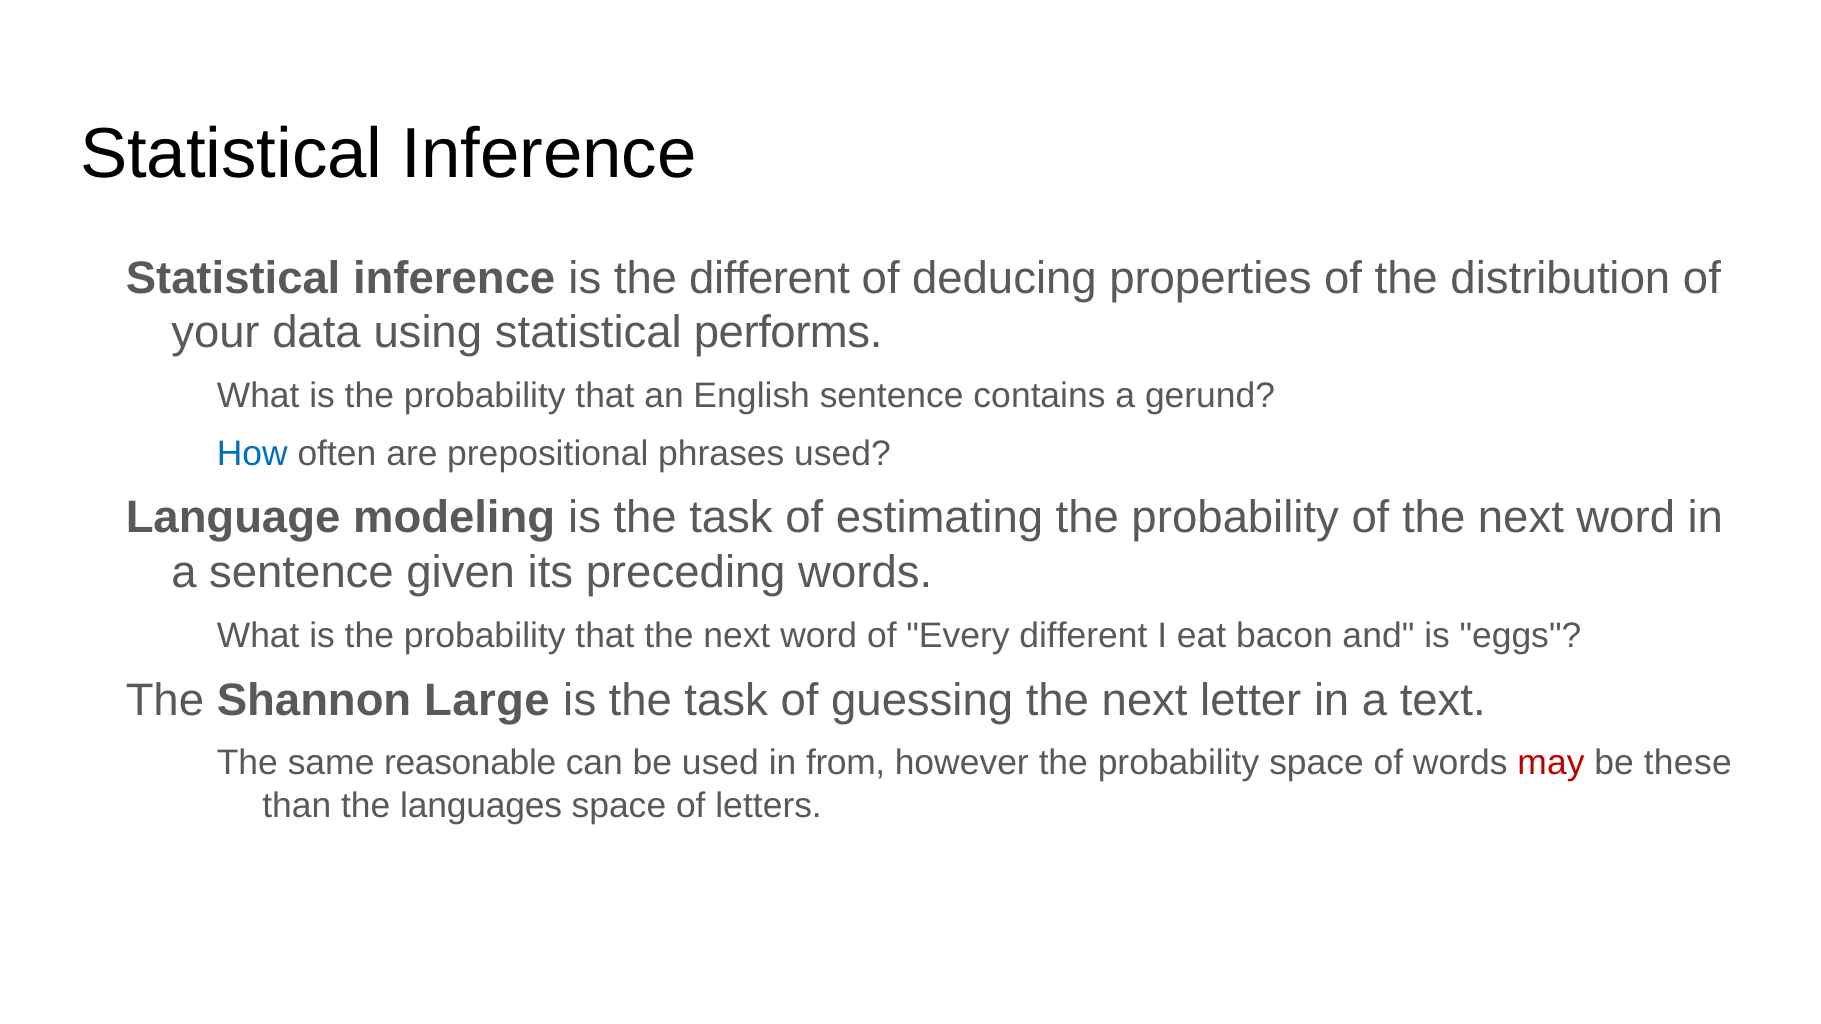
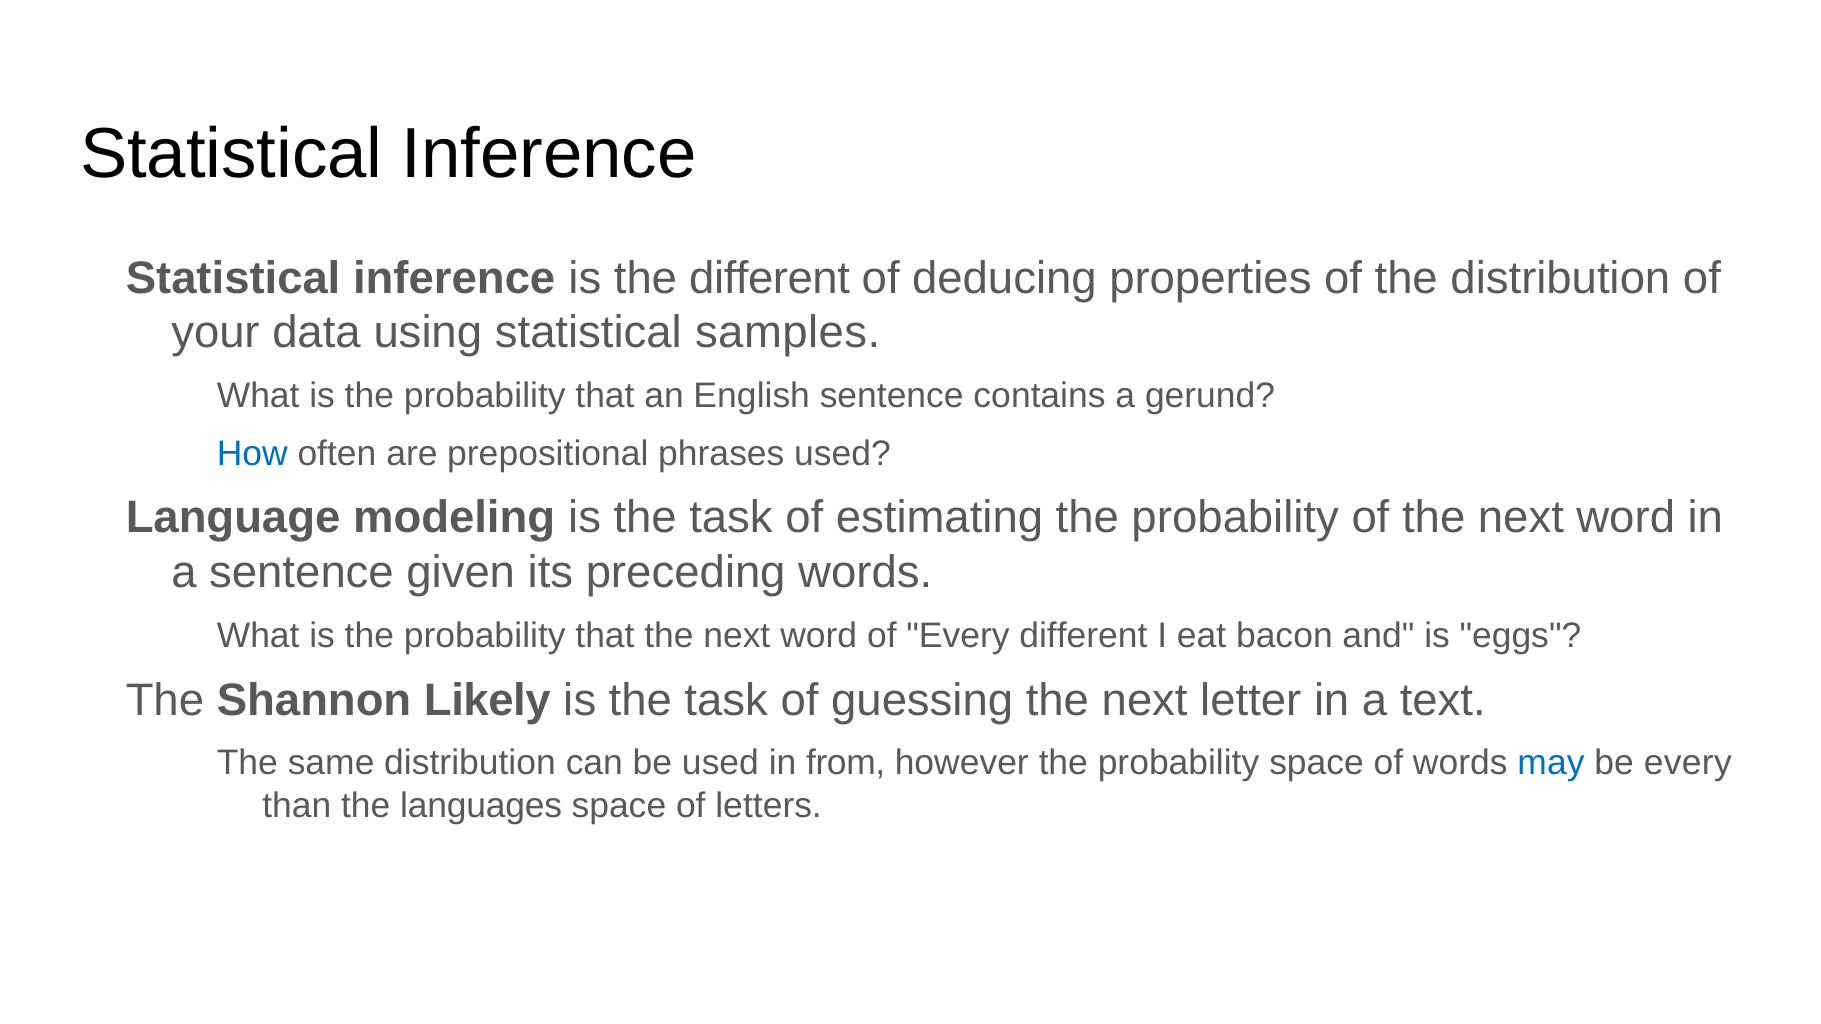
performs: performs -> samples
Large: Large -> Likely
same reasonable: reasonable -> distribution
may colour: red -> blue
be these: these -> every
